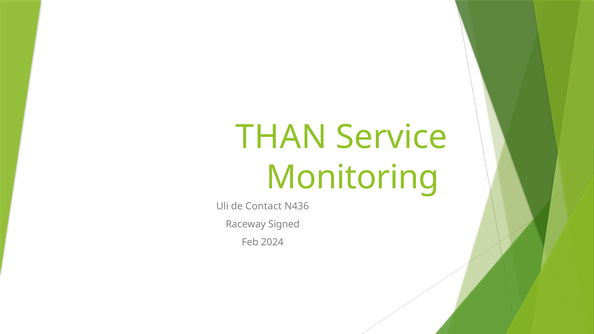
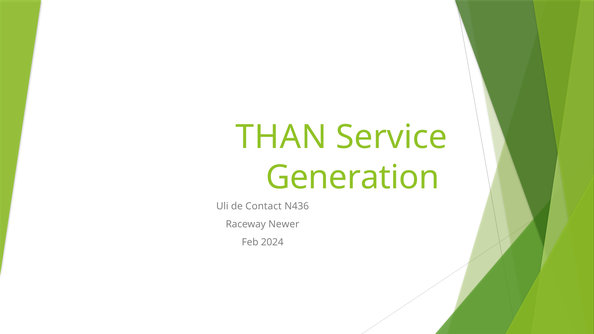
Monitoring: Monitoring -> Generation
Signed: Signed -> Newer
